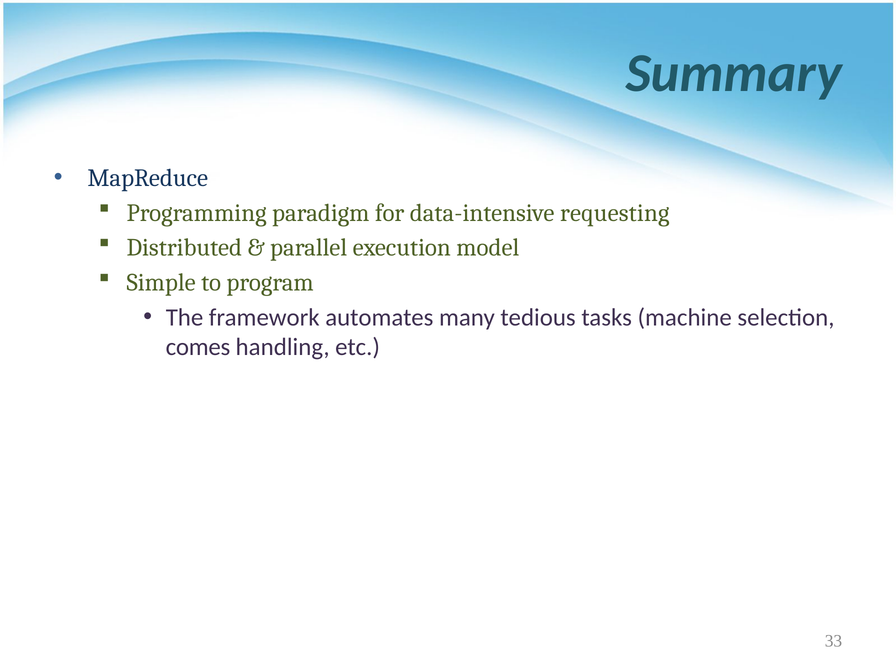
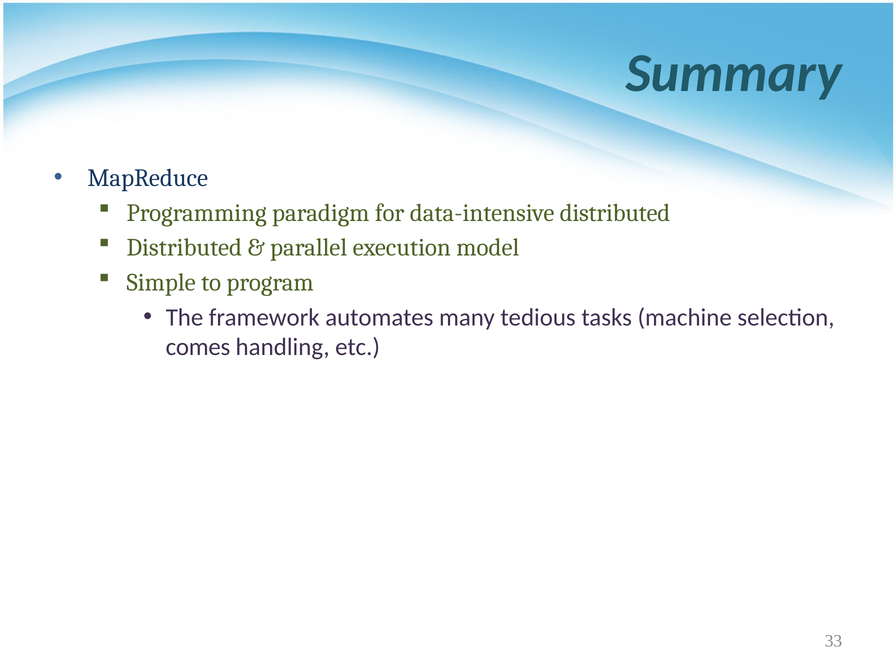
data-intensive requesting: requesting -> distributed
